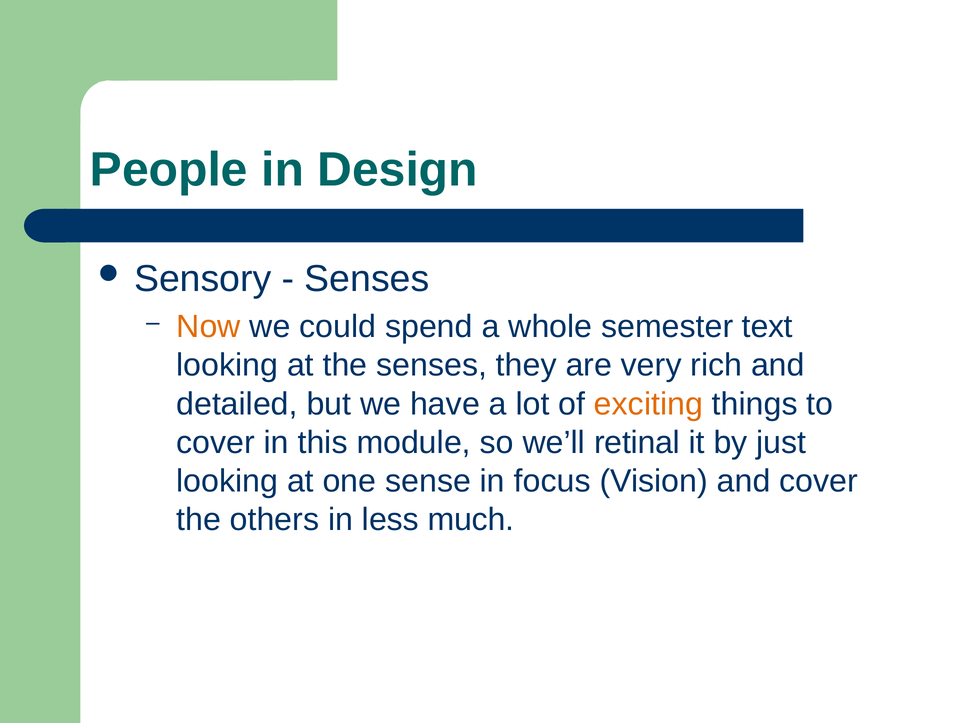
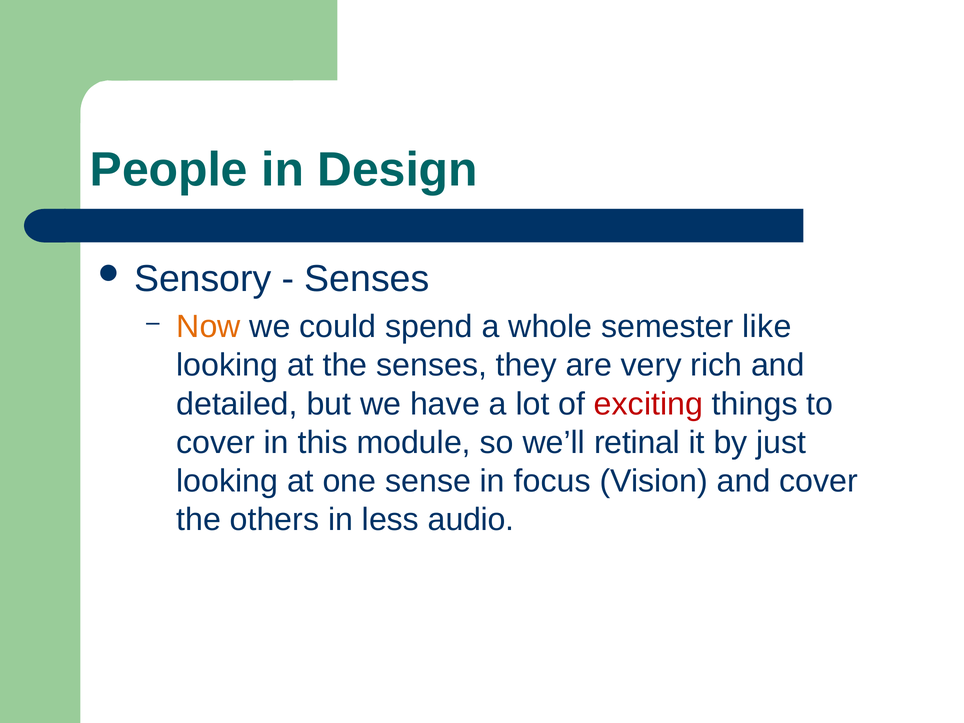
text: text -> like
exciting colour: orange -> red
much: much -> audio
